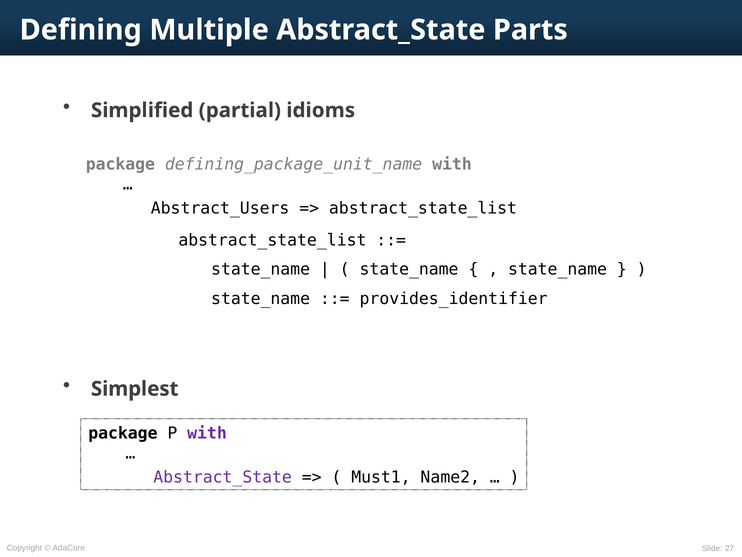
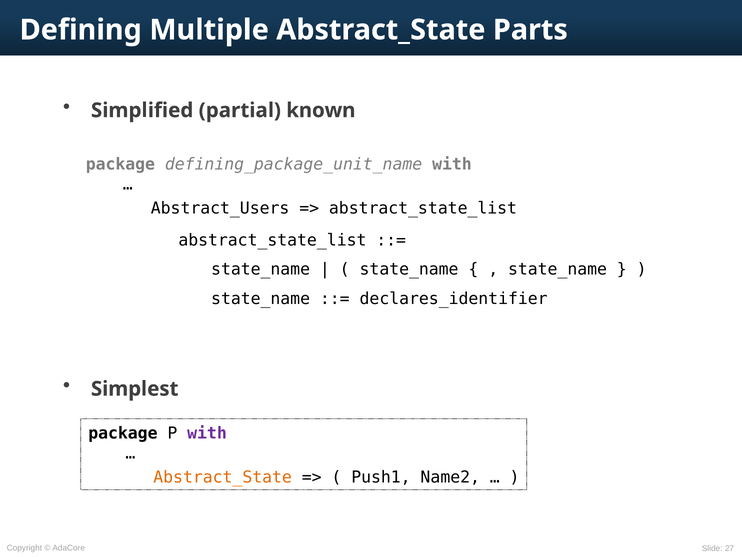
idioms: idioms -> known
provides_identifier: provides_identifier -> declares_identifier
Abstract_State at (223, 477) colour: purple -> orange
Must1: Must1 -> Push1
